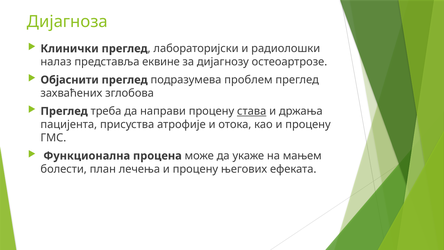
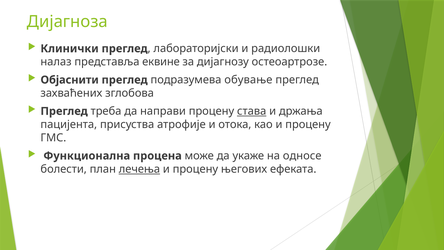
проблем: проблем -> обување
мањем: мањем -> односе
лечења underline: none -> present
